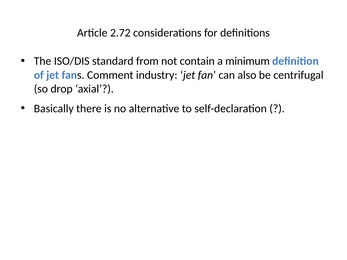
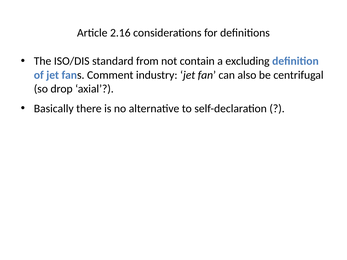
2.72: 2.72 -> 2.16
minimum: minimum -> excluding
